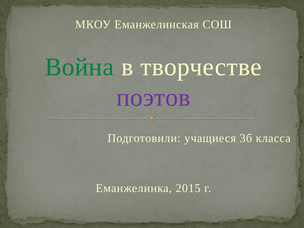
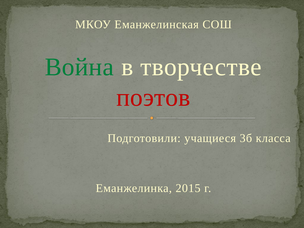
поэтов colour: purple -> red
